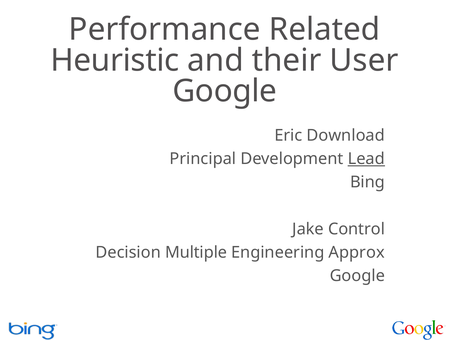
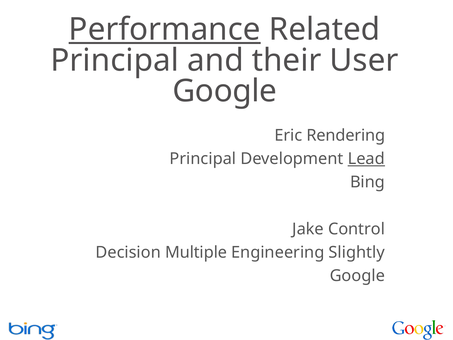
Performance underline: none -> present
Heuristic at (115, 60): Heuristic -> Principal
Download: Download -> Rendering
Approx: Approx -> Slightly
